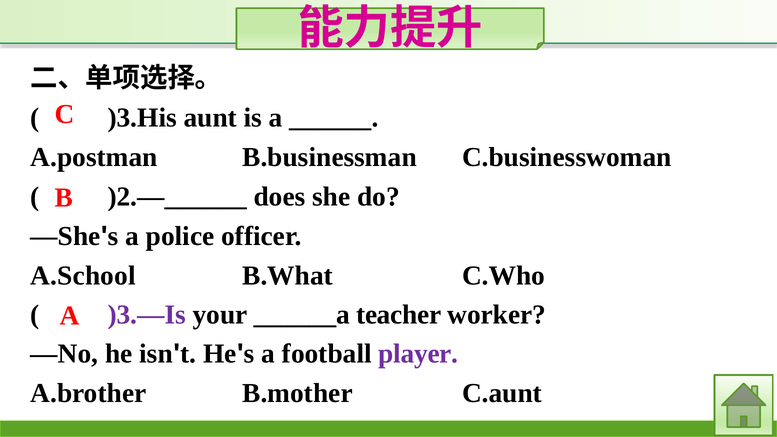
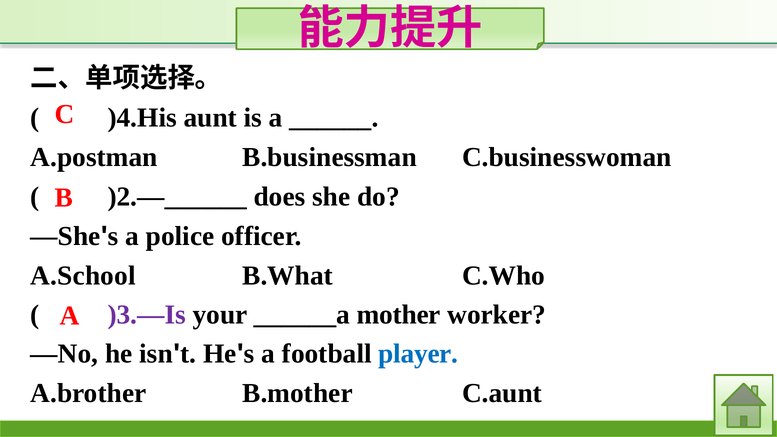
)3.His: )3.His -> )4.His
teacher: teacher -> mother
player colour: purple -> blue
